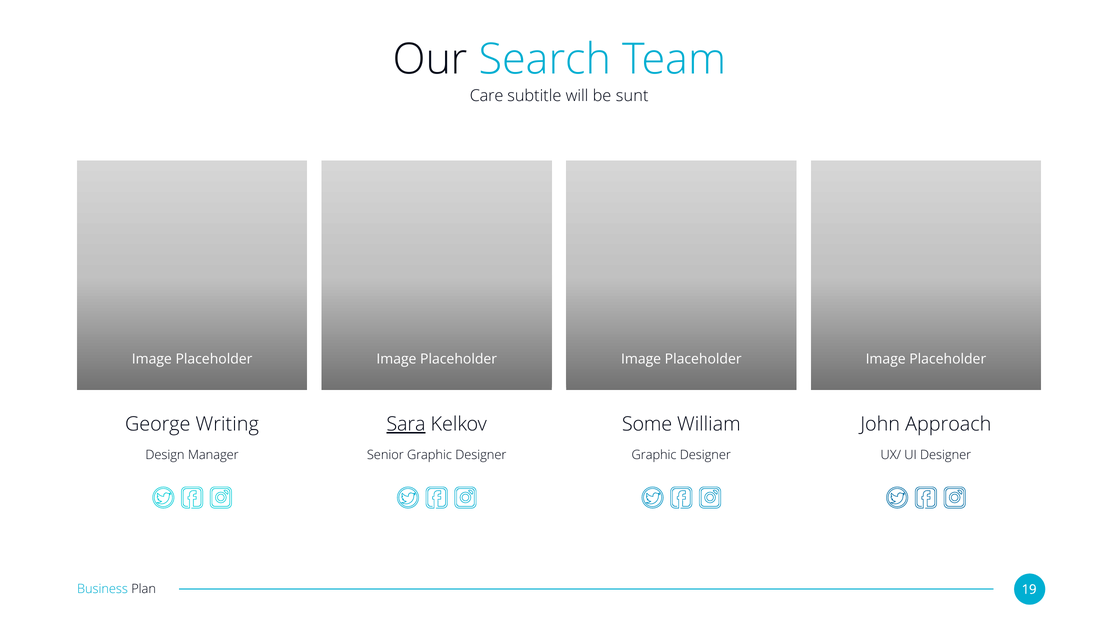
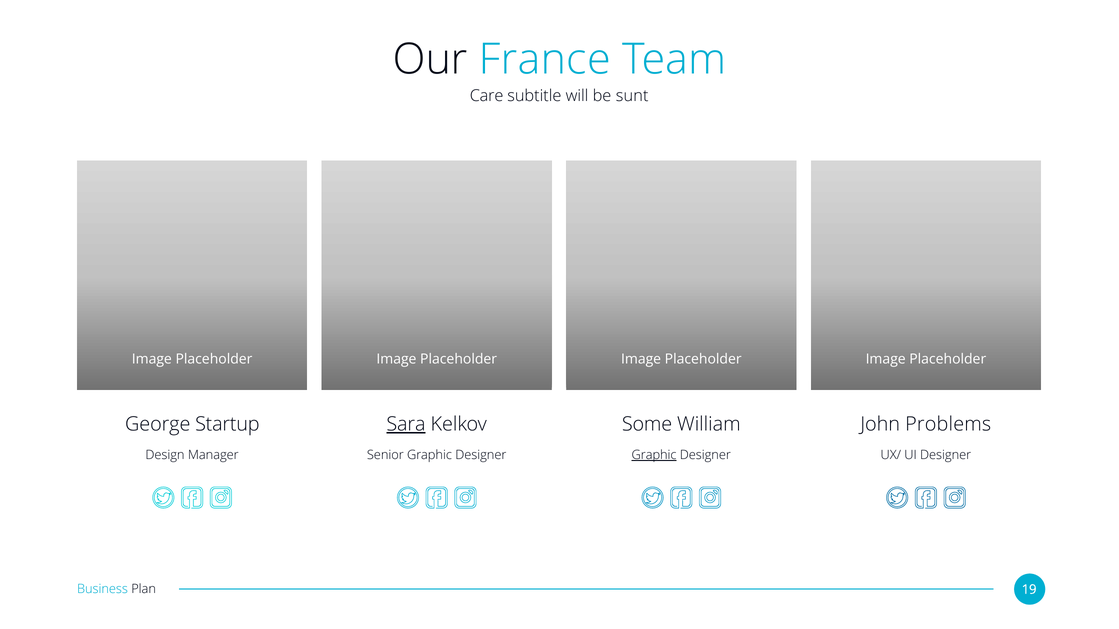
Search: Search -> France
Writing: Writing -> Startup
Approach: Approach -> Problems
Graphic at (654, 455) underline: none -> present
